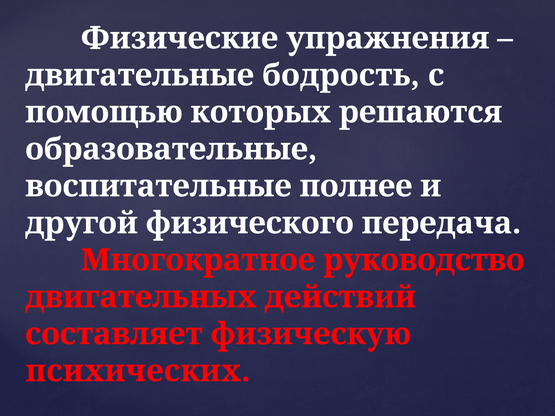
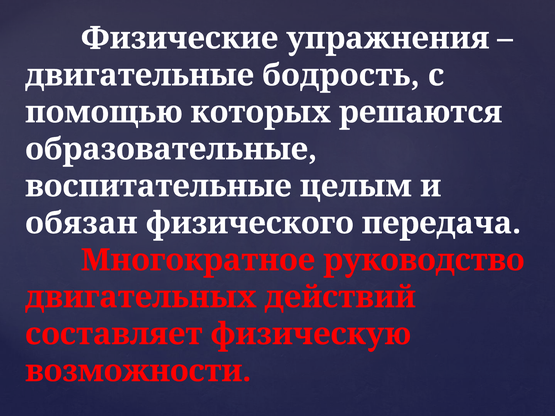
полнее: полнее -> целым
другой: другой -> обязан
психических: психических -> возможности
